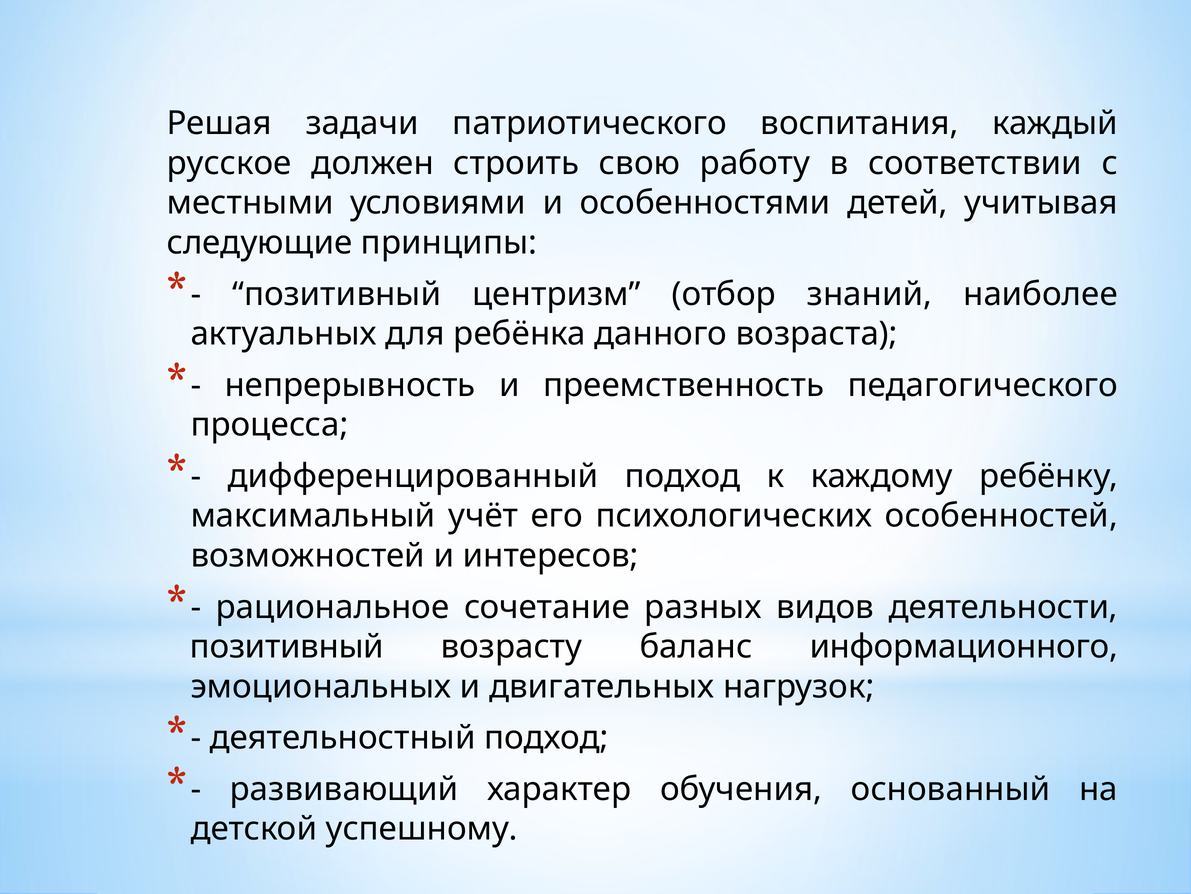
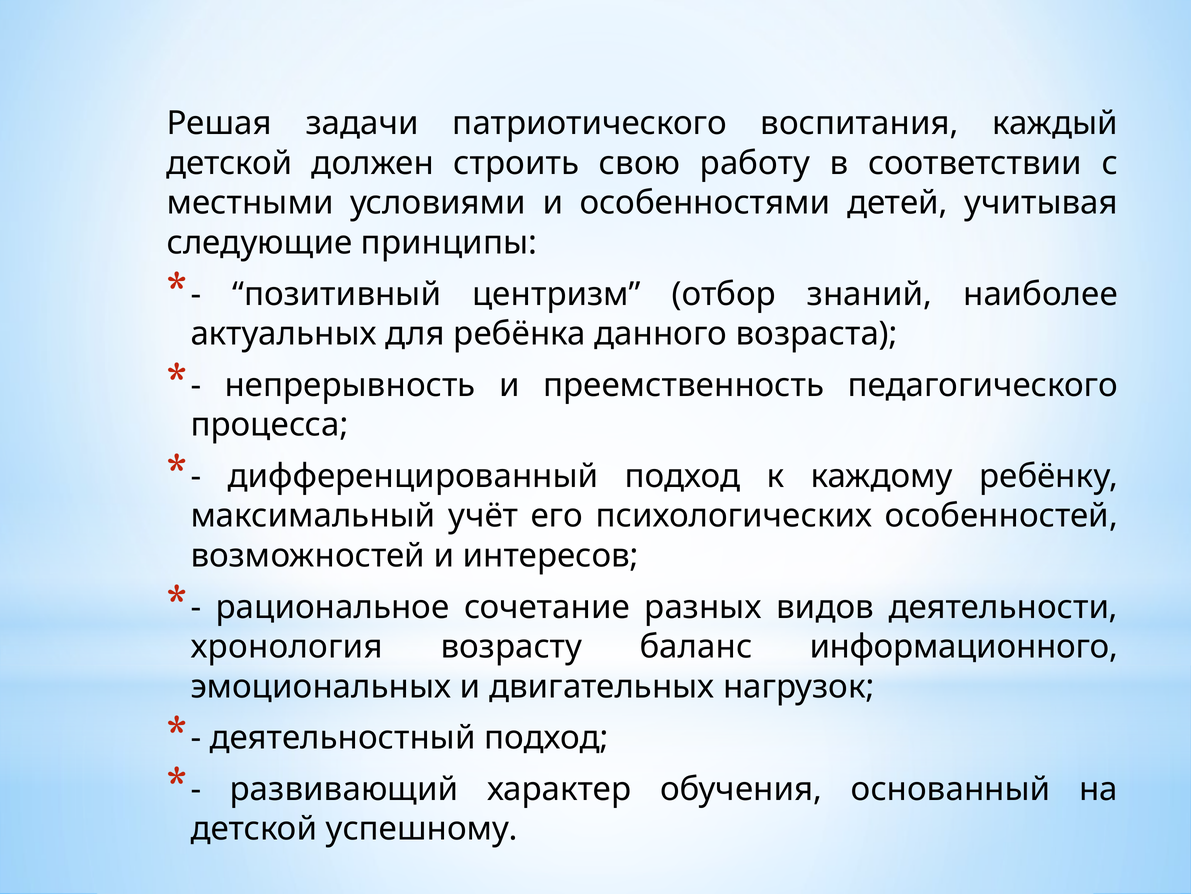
русское at (229, 163): русское -> детской
позитивный at (287, 646): позитивный -> хронология
